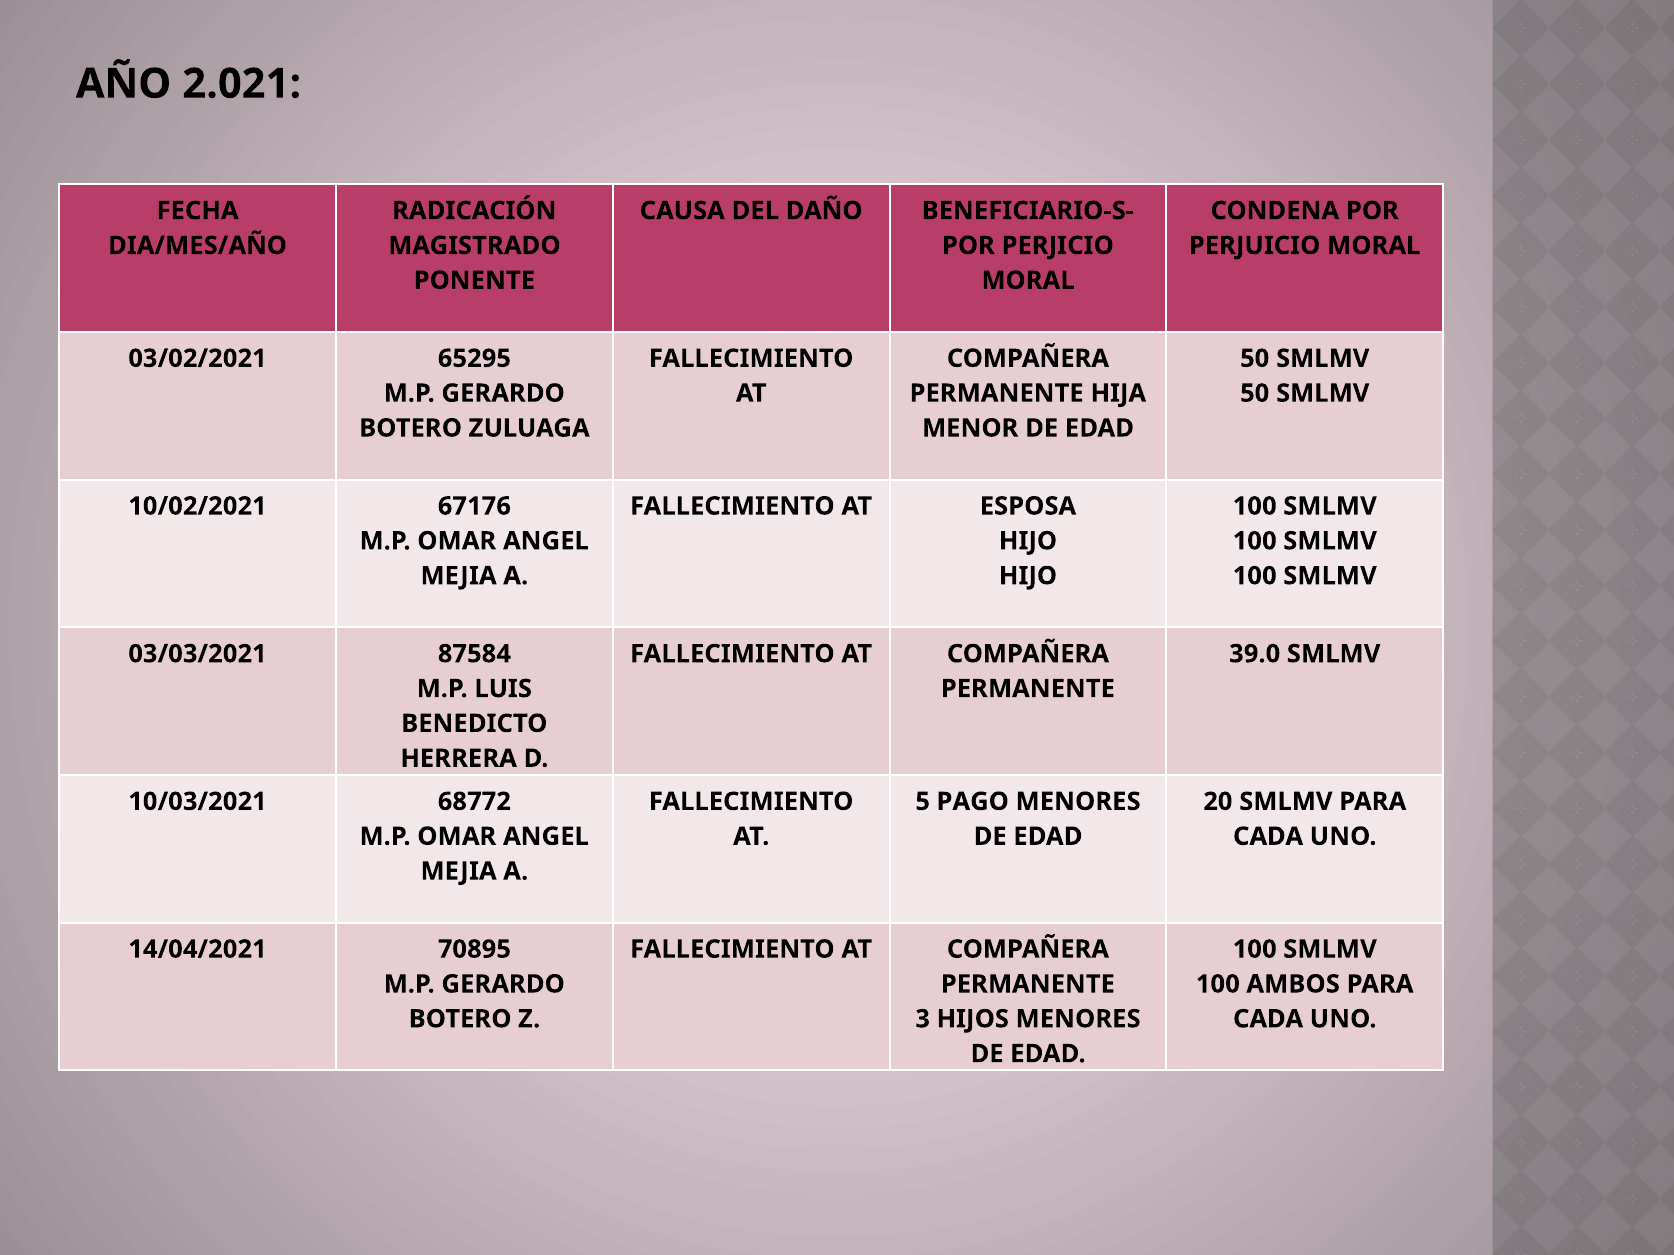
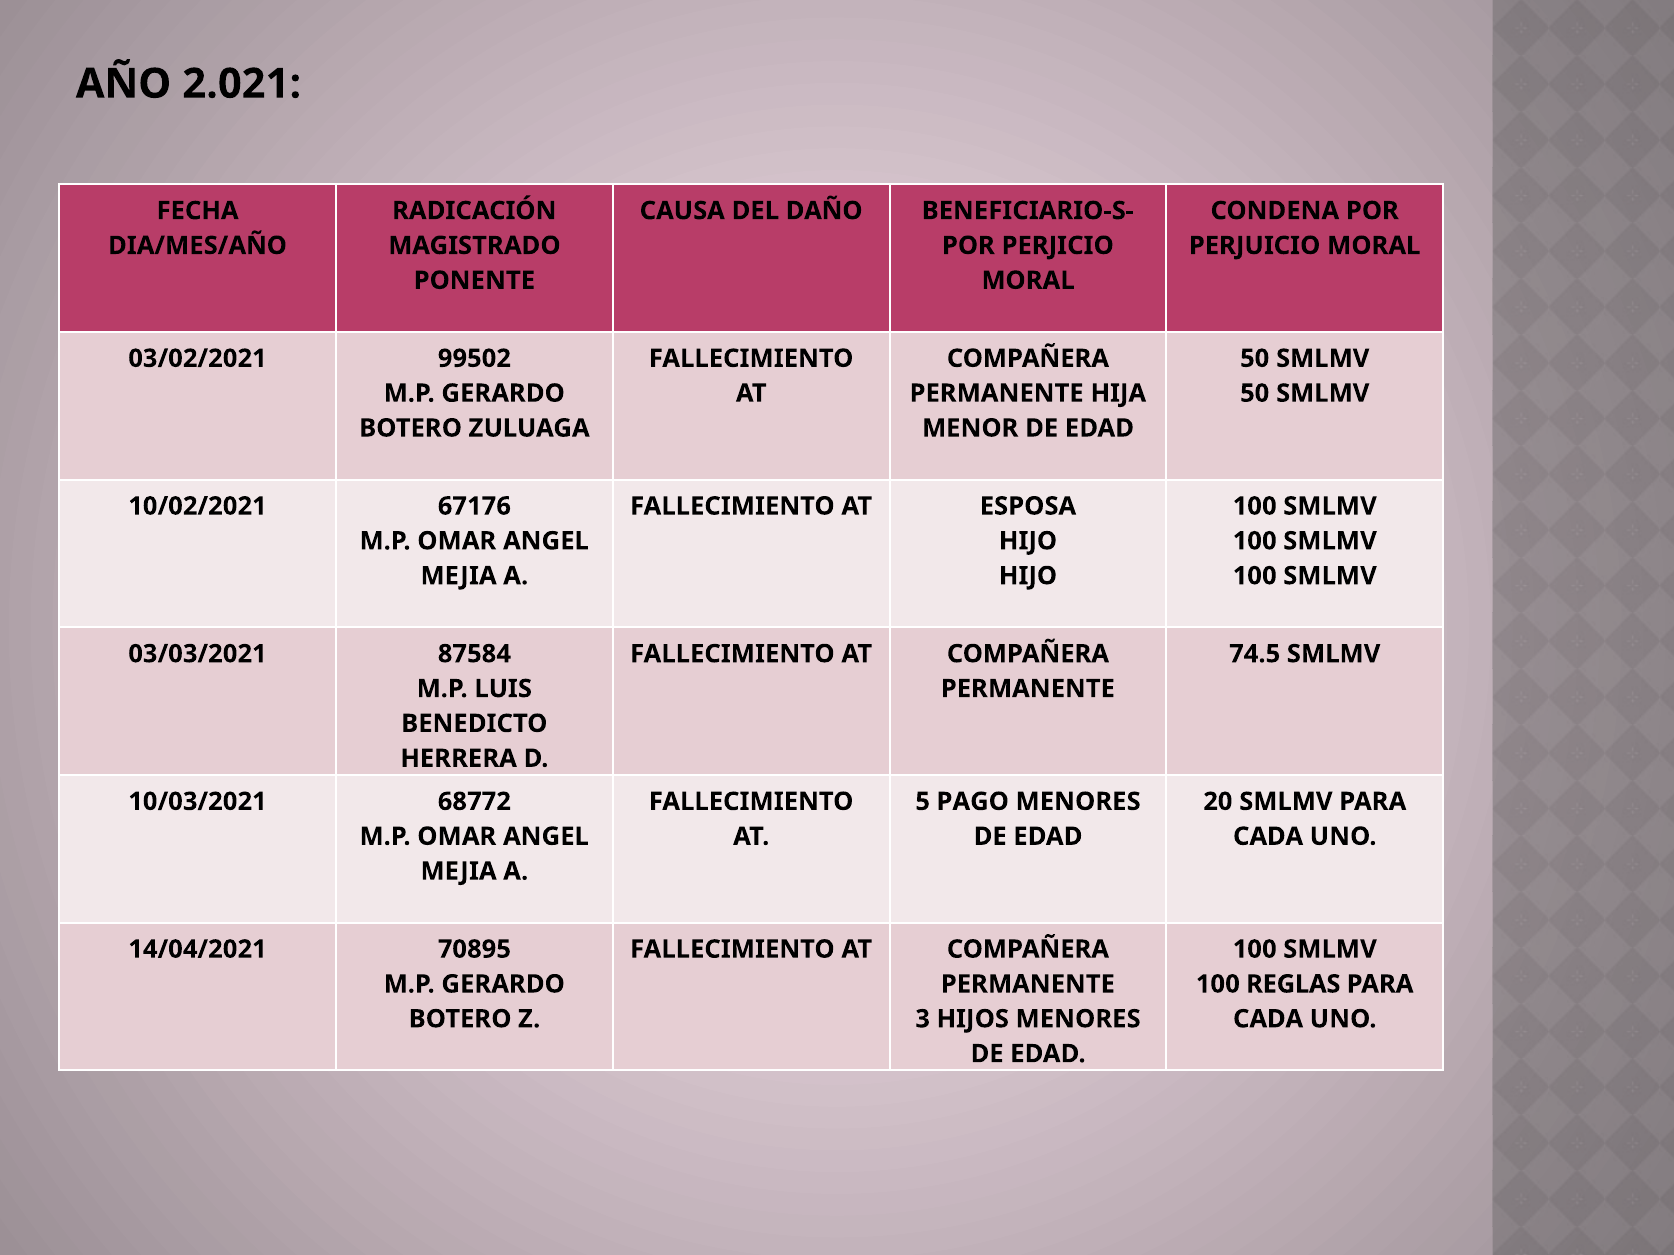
65295: 65295 -> 99502
39.0: 39.0 -> 74.5
AMBOS: AMBOS -> REGLAS
